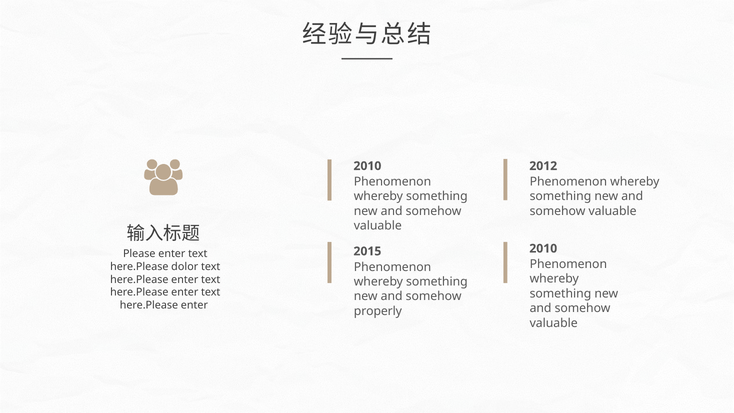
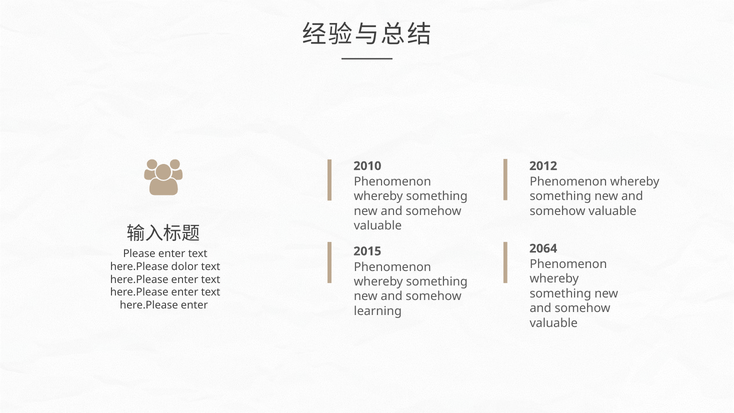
2010 at (543, 248): 2010 -> 2064
properly: properly -> learning
